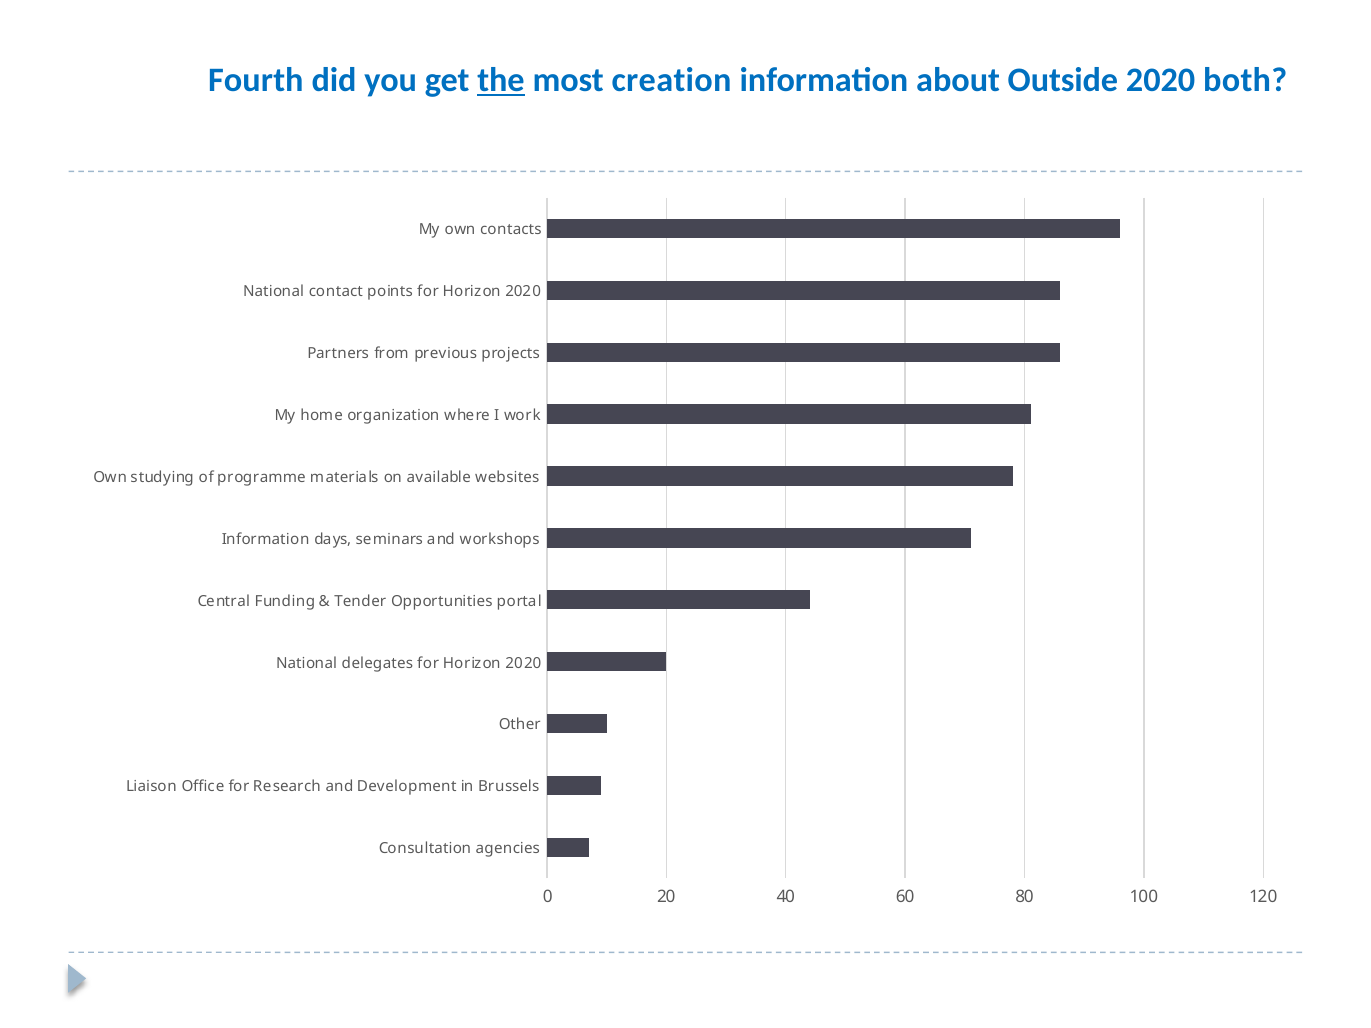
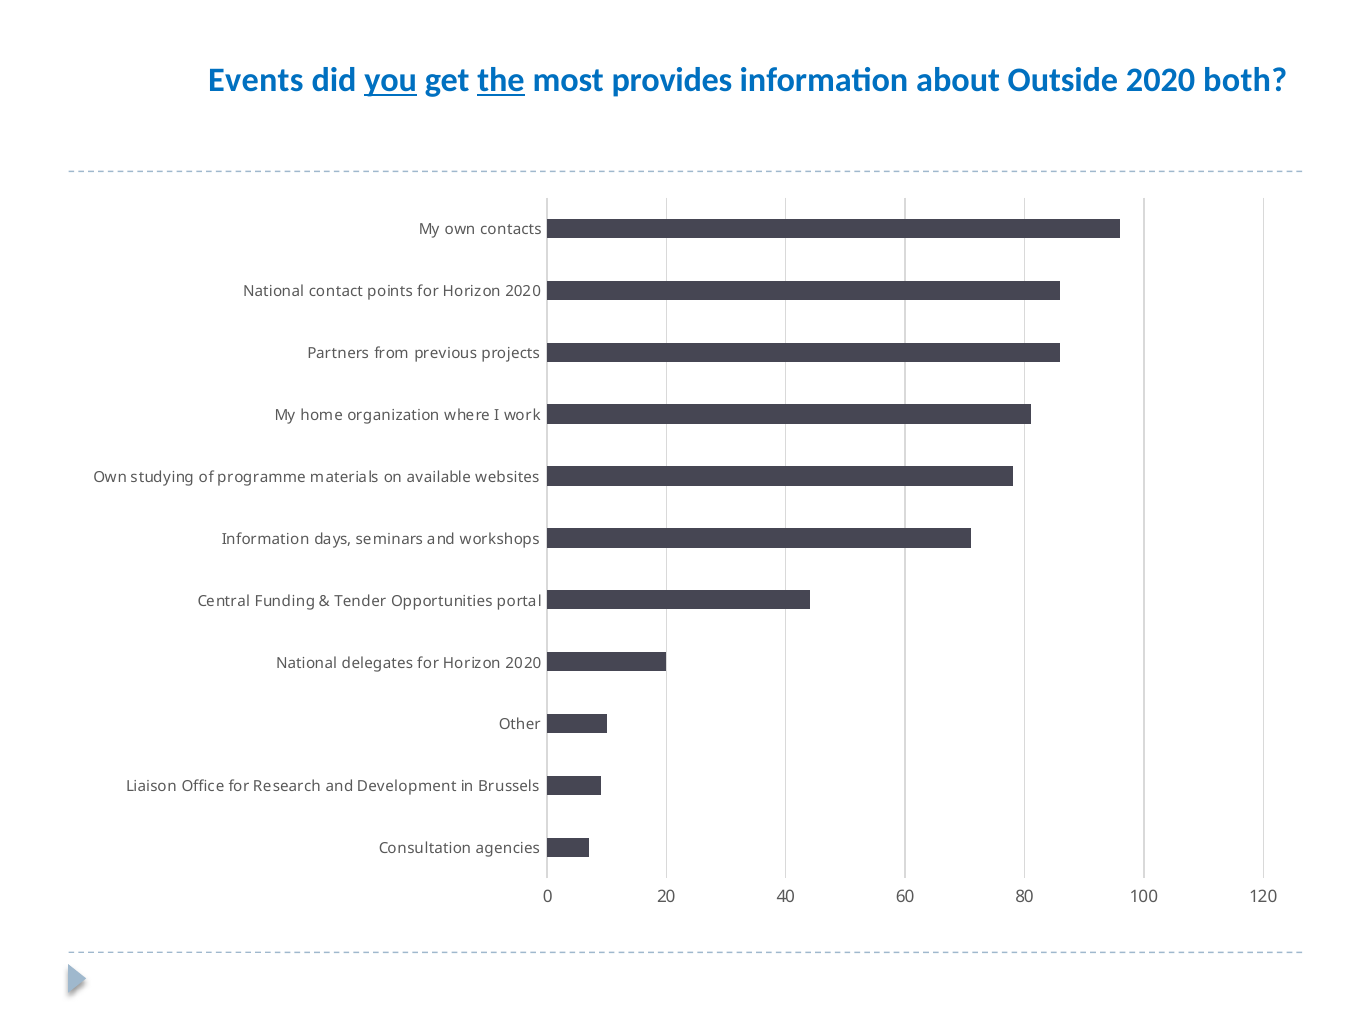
Fourth: Fourth -> Events
you underline: none -> present
creation: creation -> provides
